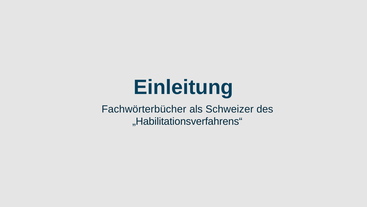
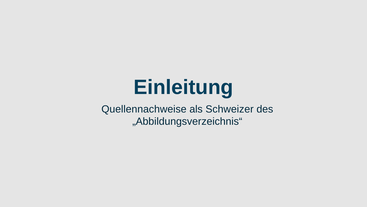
Fachwörterbücher: Fachwörterbücher -> Quellennachweise
„Habilitationsverfahrens“: „Habilitationsverfahrens“ -> „Abbildungsverzeichnis“
